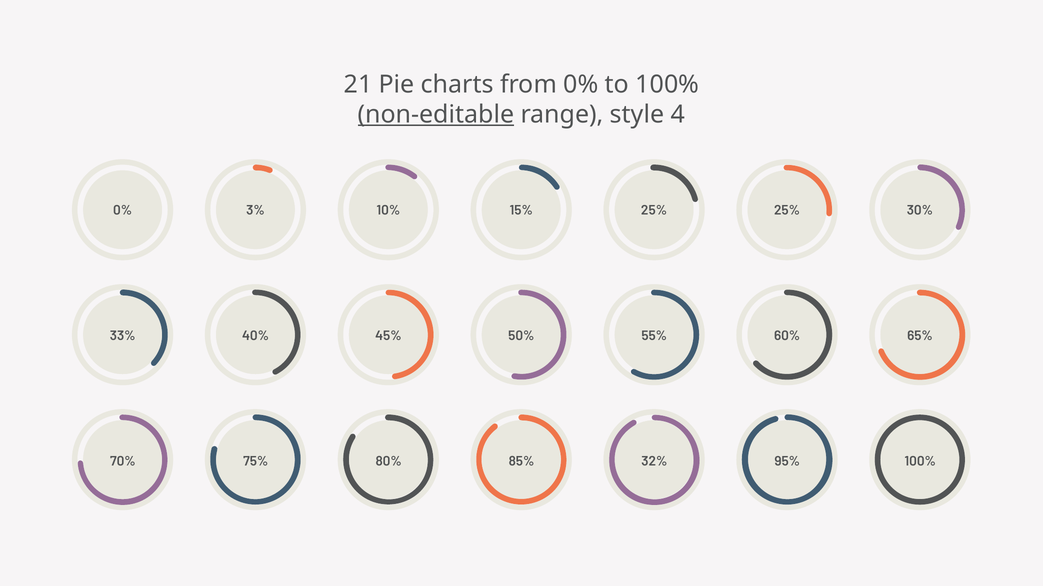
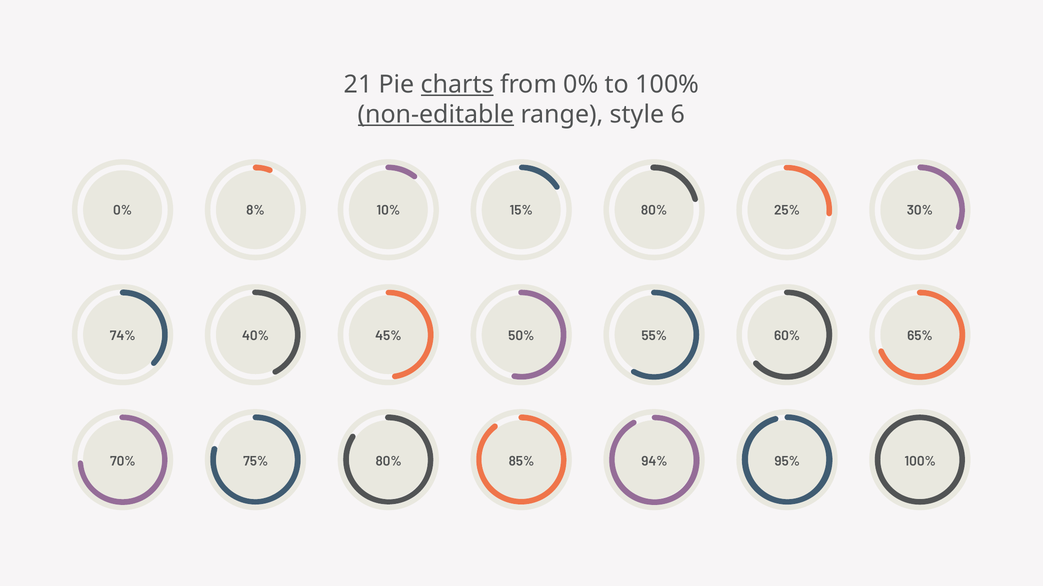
charts underline: none -> present
4: 4 -> 6
3%: 3% -> 8%
15% 25%: 25% -> 80%
33%: 33% -> 74%
32%: 32% -> 94%
